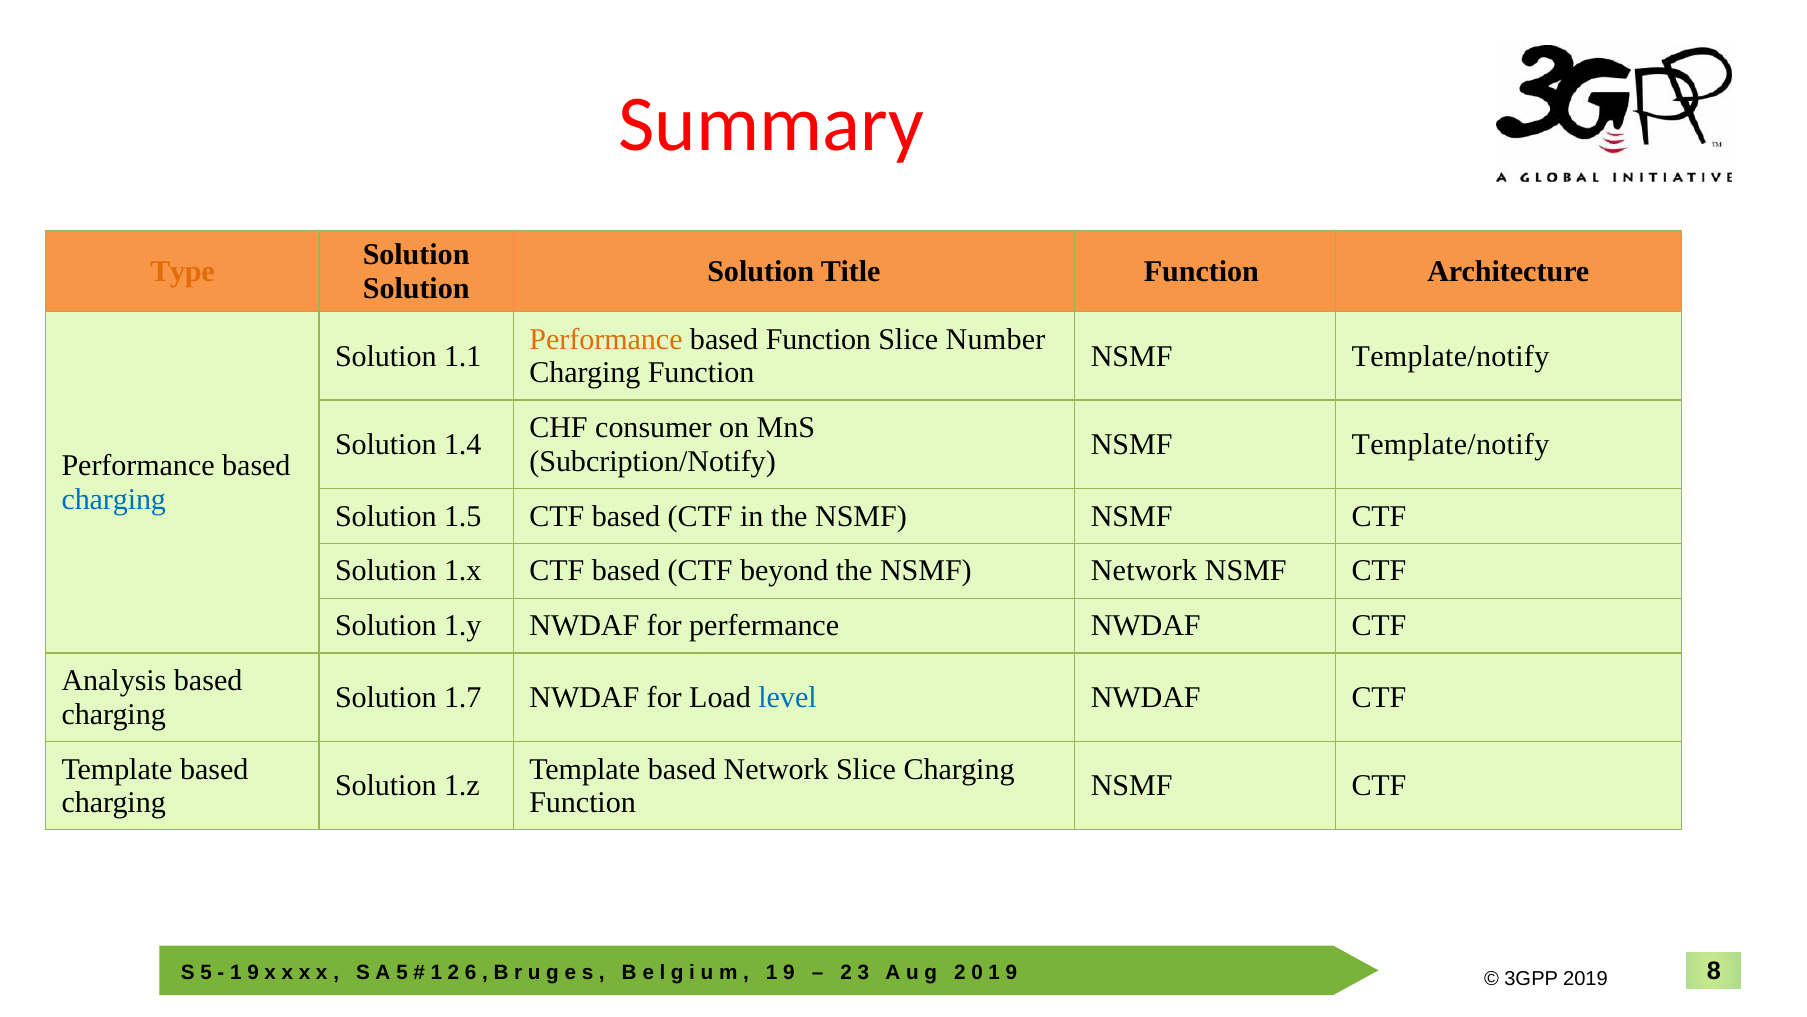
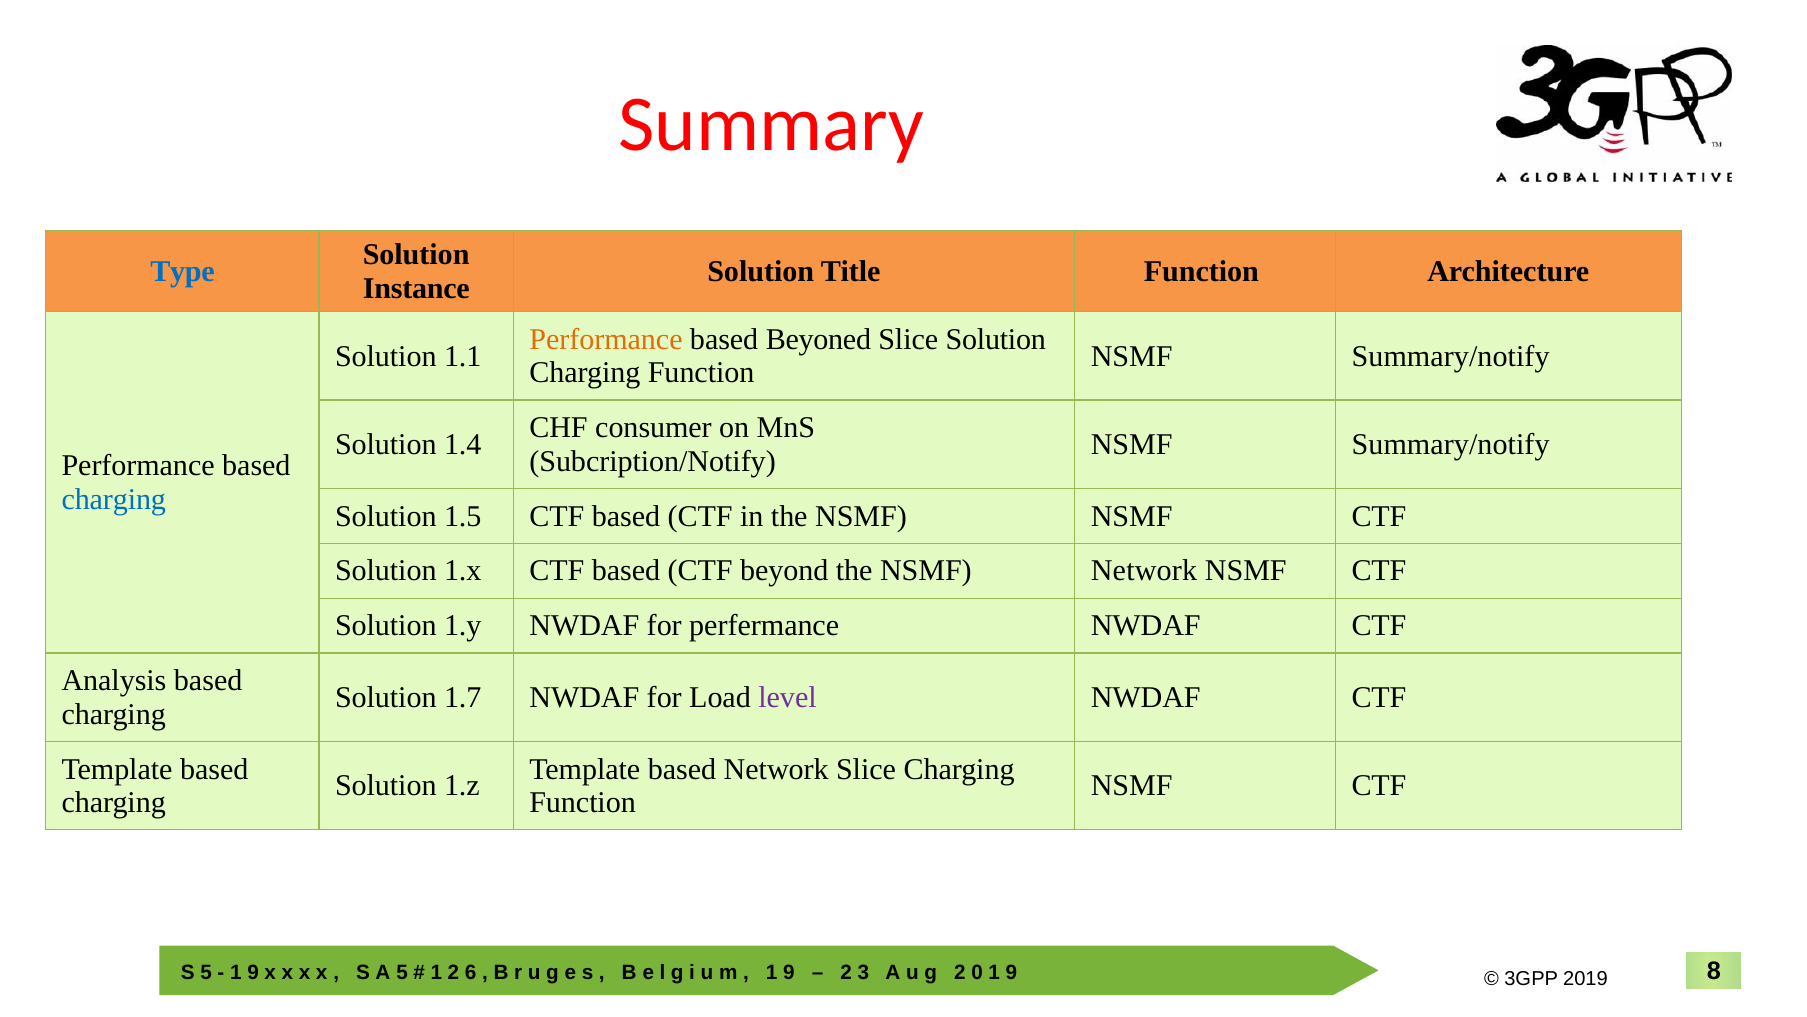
Type colour: orange -> blue
Solution at (416, 288): Solution -> Instance
based Function: Function -> Beyoned
Slice Number: Number -> Solution
Template/notify at (1450, 356): Template/notify -> Summary/notify
Template/notify at (1450, 444): Template/notify -> Summary/notify
level colour: blue -> purple
